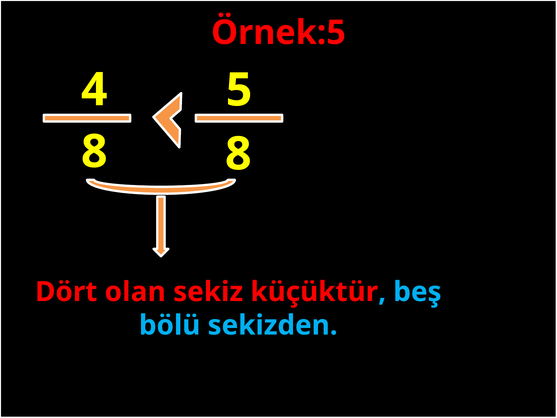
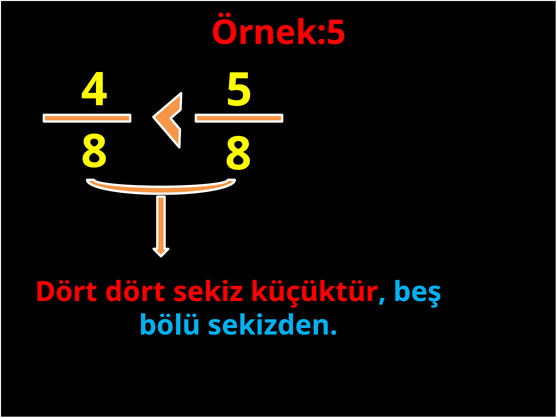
Dört olan: olan -> dört
